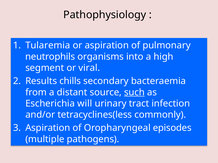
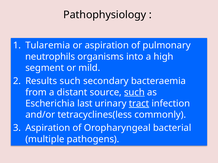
viral: viral -> mild
Results chills: chills -> such
will: will -> last
tract underline: none -> present
episodes: episodes -> bacterial
